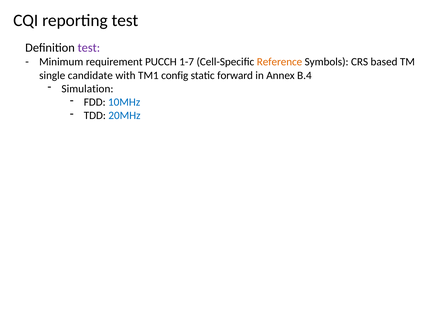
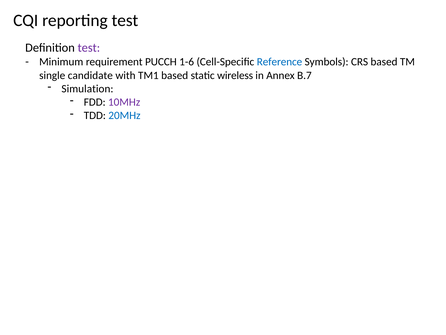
1-7: 1-7 -> 1-6
Reference colour: orange -> blue
TM1 config: config -> based
forward: forward -> wireless
B.4: B.4 -> B.7
10MHz colour: blue -> purple
